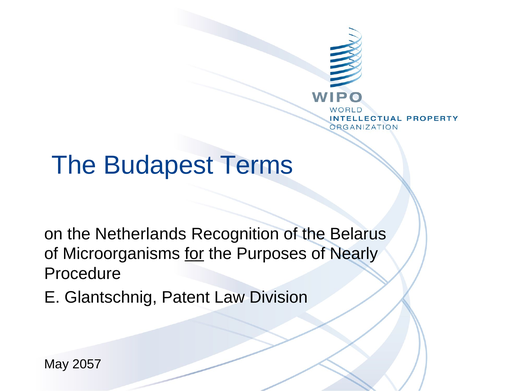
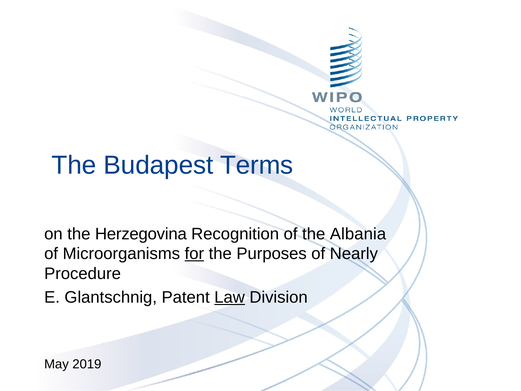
Netherlands: Netherlands -> Herzegovina
Belarus: Belarus -> Albania
Law underline: none -> present
2057: 2057 -> 2019
